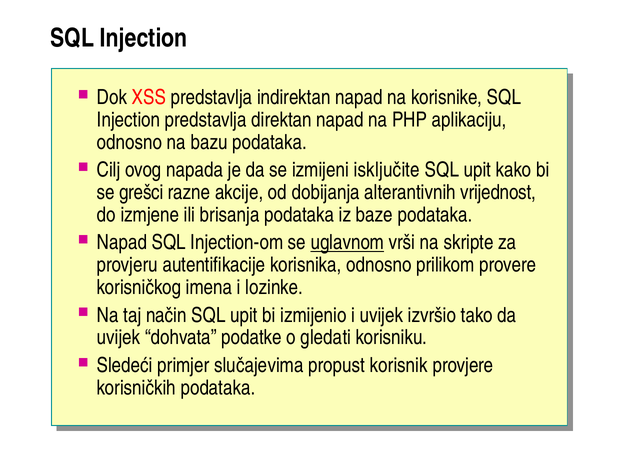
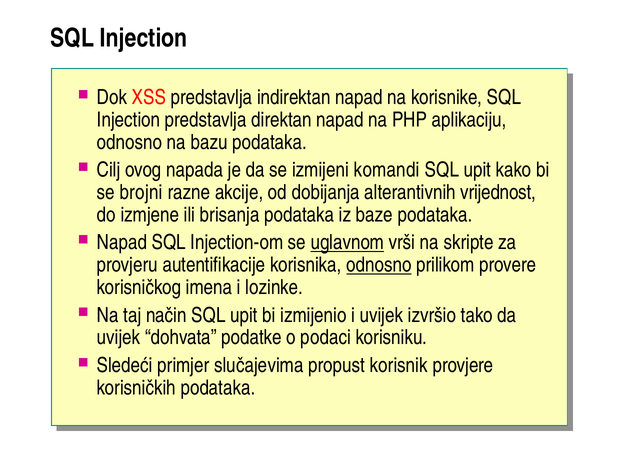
isključite: isključite -> komandi
grešci: grešci -> brojni
odnosno at (379, 265) underline: none -> present
gledati: gledati -> podaci
